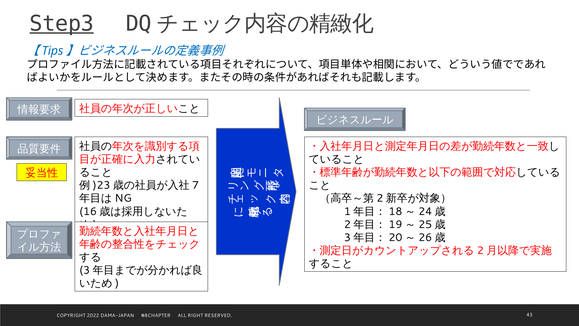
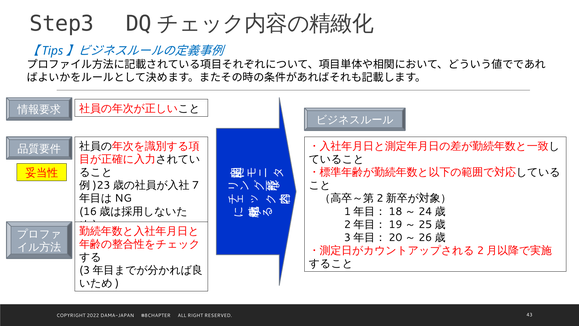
Step3 underline: present -> none
